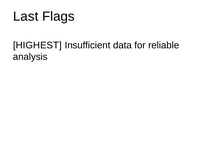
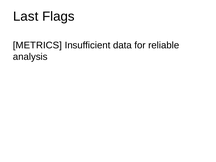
HIGHEST: HIGHEST -> METRICS
